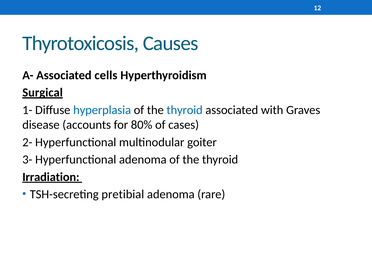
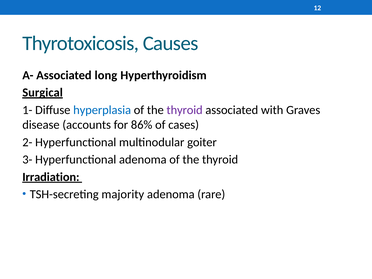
cells: cells -> long
thyroid at (185, 110) colour: blue -> purple
80%: 80% -> 86%
pretibial: pretibial -> majority
